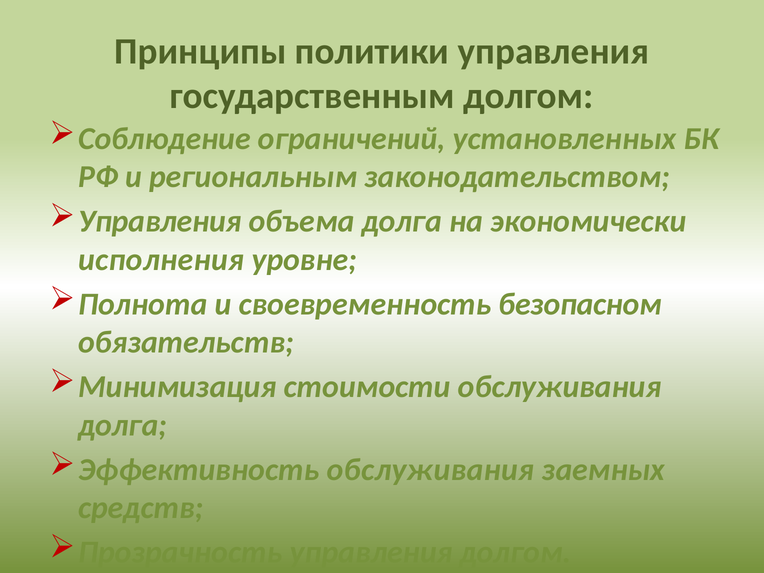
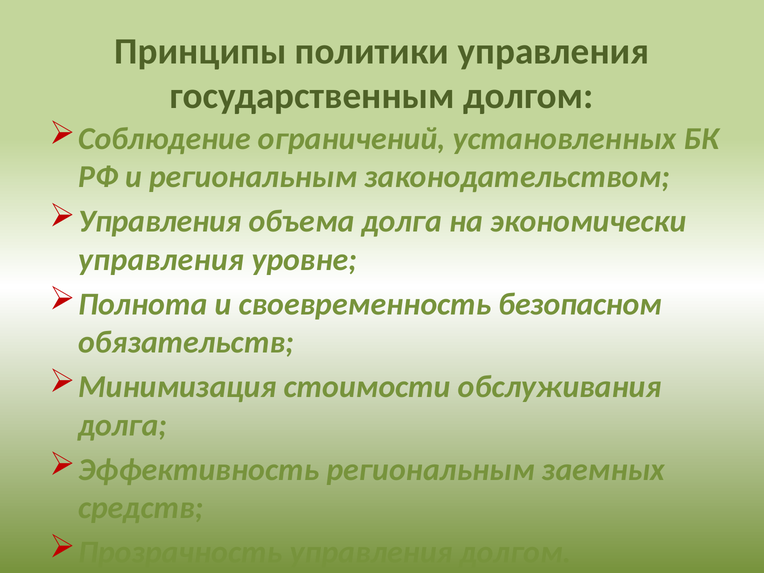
исполнения at (161, 260): исполнения -> управления
Эффективность обслуживания: обслуживания -> региональным
